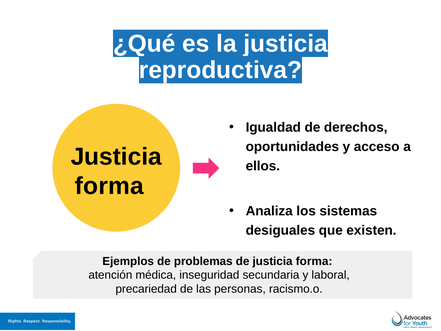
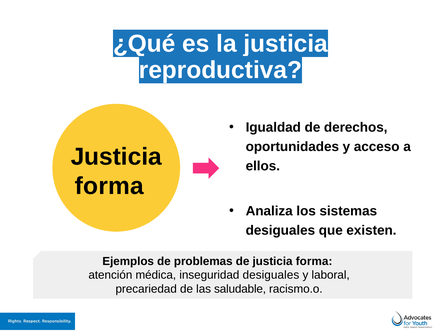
inseguridad secundaria: secundaria -> desiguales
personas: personas -> saludable
